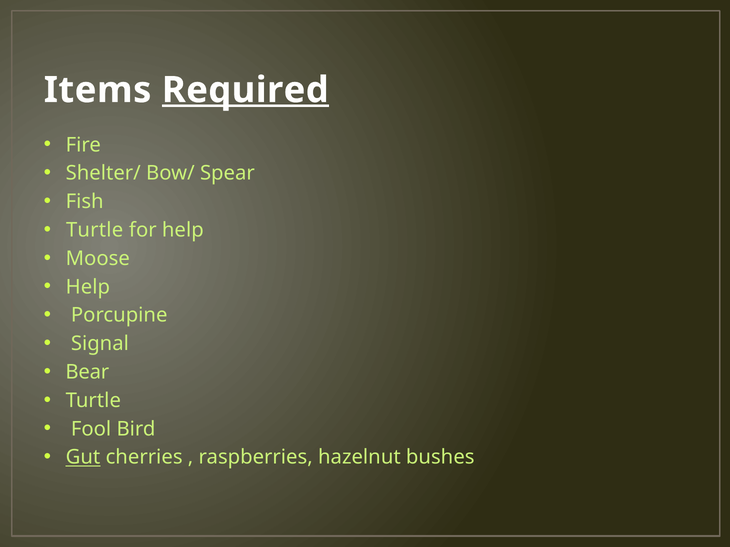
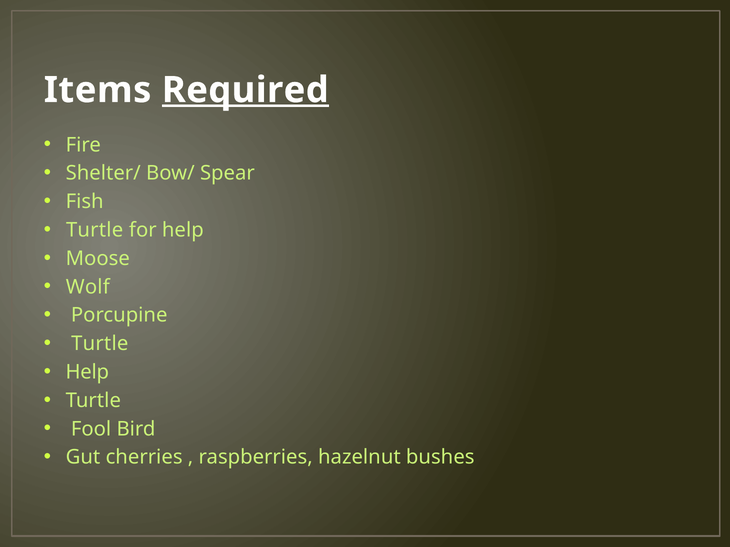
Help at (88, 287): Help -> Wolf
Signal at (100, 344): Signal -> Turtle
Bear at (87, 372): Bear -> Help
Gut underline: present -> none
